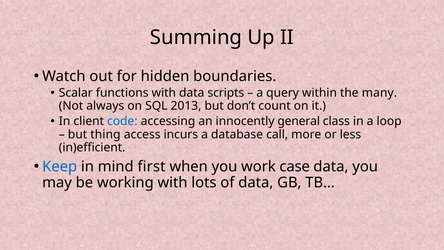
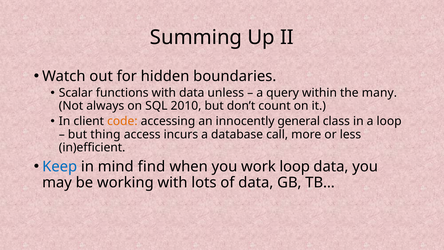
scripts: scripts -> unless
2013: 2013 -> 2010
code colour: blue -> orange
first: first -> find
work case: case -> loop
